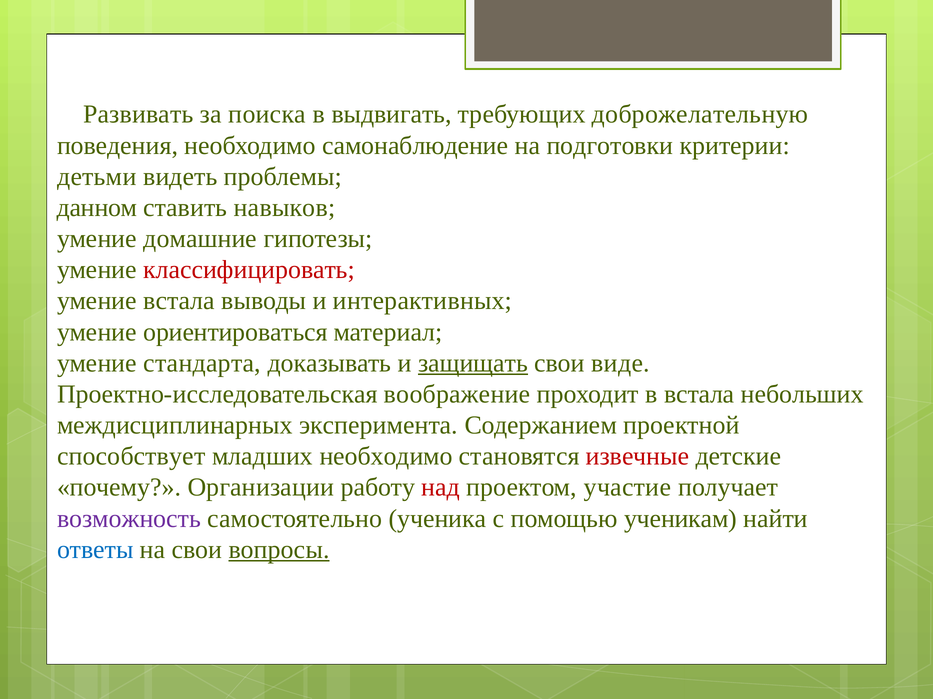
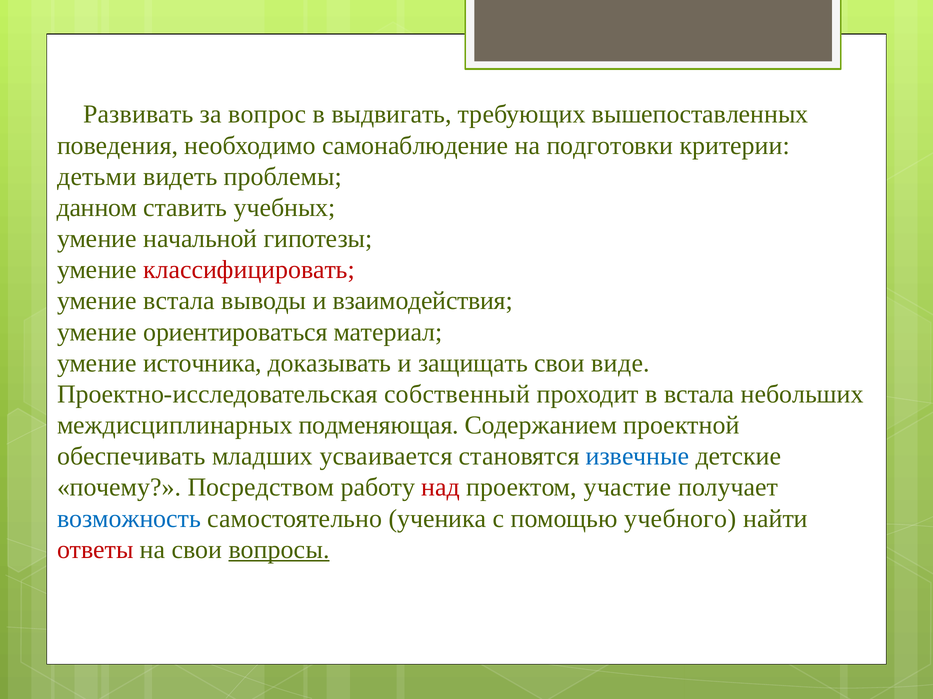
поиска: поиска -> вопрос
доброжелательную: доброжелательную -> вышепоставленных
навыков: навыков -> учебных
домашние: домашние -> начальной
интерактивных: интерактивных -> взаимодействия
стандарта: стандарта -> источника
защищать underline: present -> none
воображение: воображение -> собственный
эксперимента: эксперимента -> подменяющая
способствует: способствует -> обеспечивать
младших необходимо: необходимо -> усваивается
извечные colour: red -> blue
Организации: Организации -> Посредством
возможность colour: purple -> blue
ученикам: ученикам -> учебного
ответы colour: blue -> red
